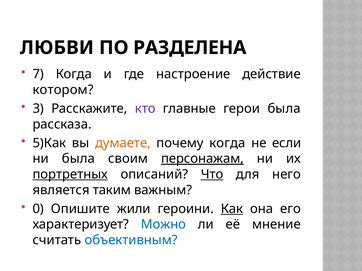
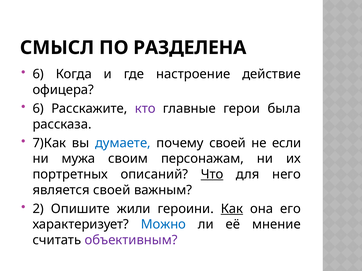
ЛЮБВИ: ЛЮБВИ -> СМЫСЛ
7 at (38, 74): 7 -> 6
котором: котором -> офицера
3 at (38, 109): 3 -> 6
5)Как: 5)Как -> 7)Как
думаете colour: orange -> blue
почему когда: когда -> своей
ни была: была -> мужа
персонажам underline: present -> none
портретных underline: present -> none
является таким: таким -> своей
0: 0 -> 2
объективным colour: blue -> purple
